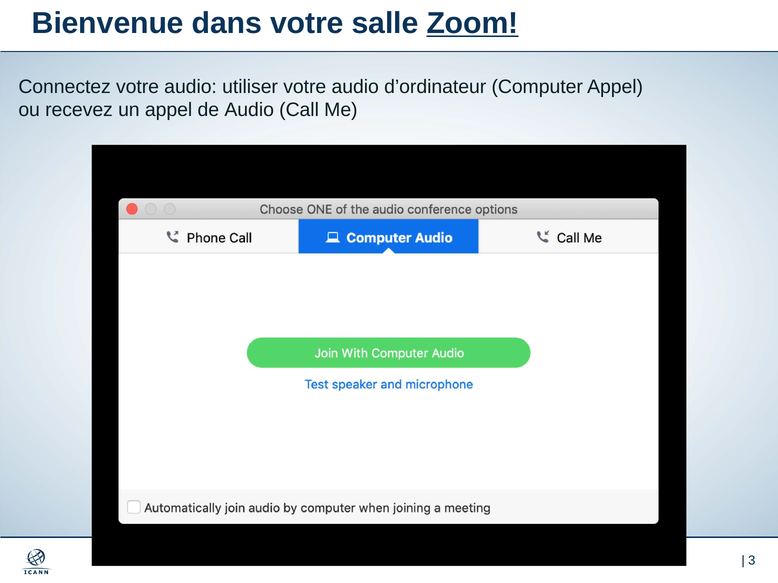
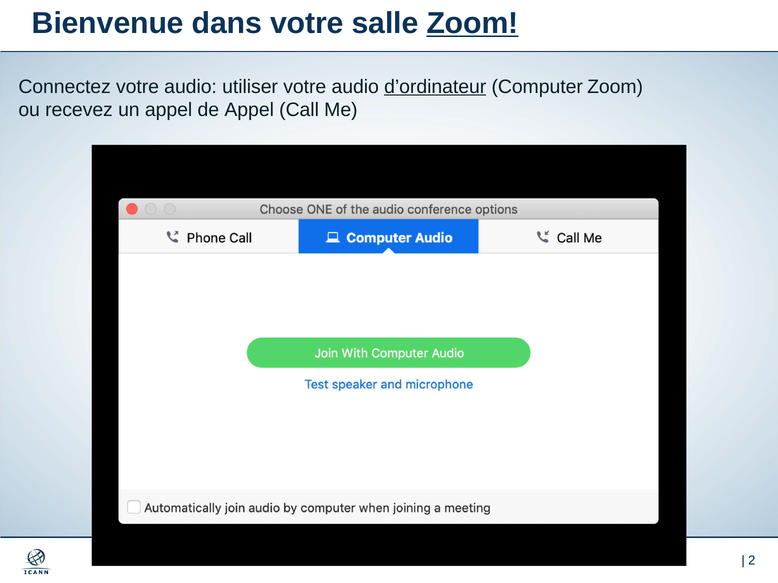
d’ordinateur underline: none -> present
Computer Appel: Appel -> Zoom
de Audio: Audio -> Appel
3: 3 -> 2
